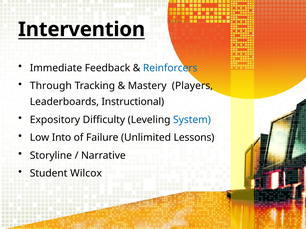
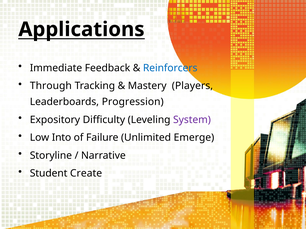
Intervention: Intervention -> Applications
Instructional: Instructional -> Progression
System colour: blue -> purple
Lessons: Lessons -> Emerge
Wilcox: Wilcox -> Create
